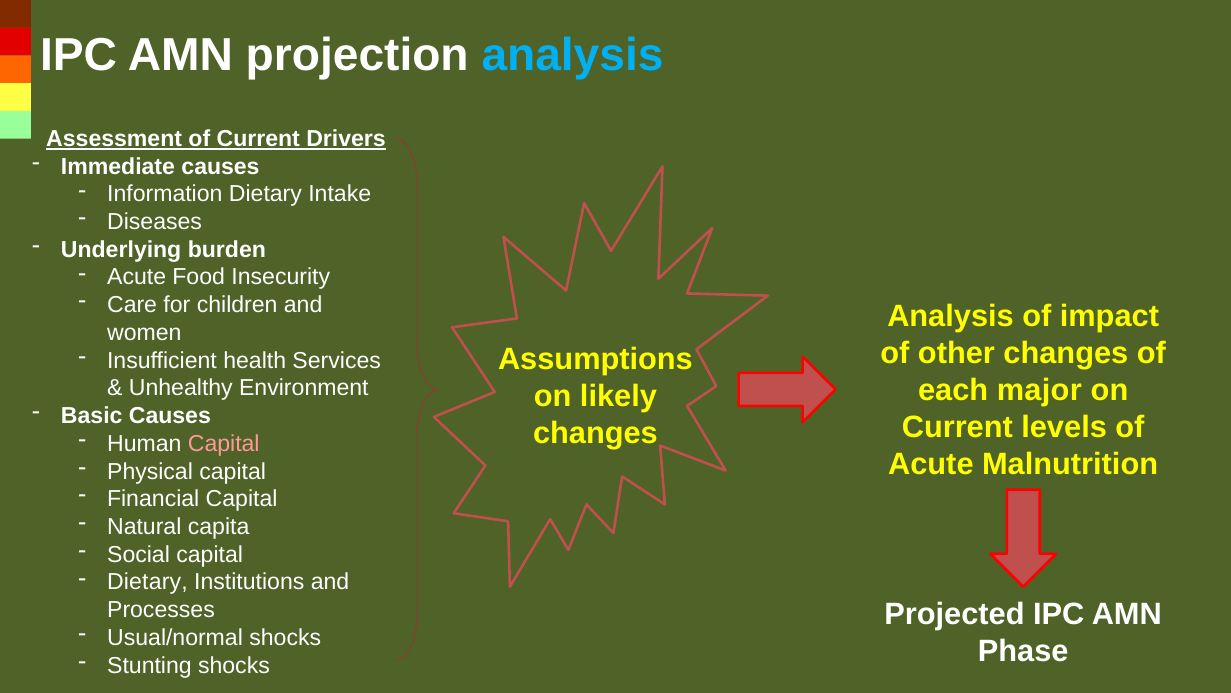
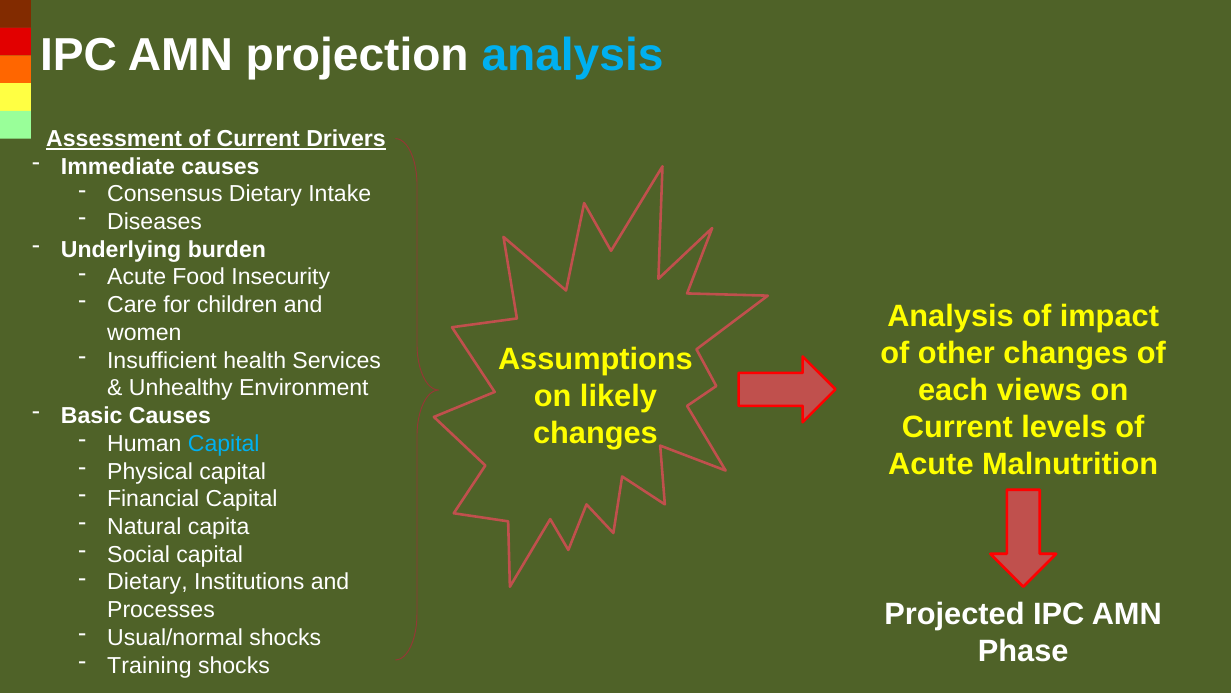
Information: Information -> Consensus
major: major -> views
Capital at (224, 443) colour: pink -> light blue
Stunting: Stunting -> Training
